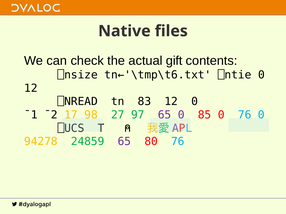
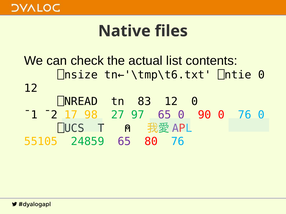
gift: gift -> list
85: 85 -> 90
94278: 94278 -> 55105
